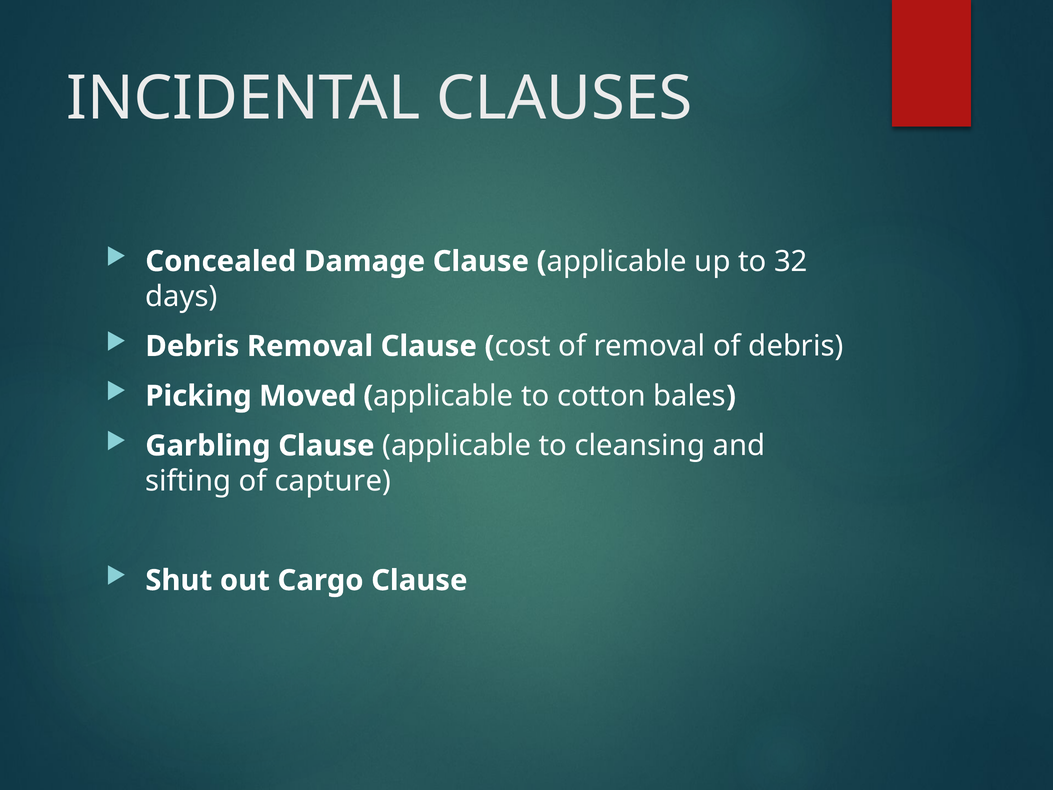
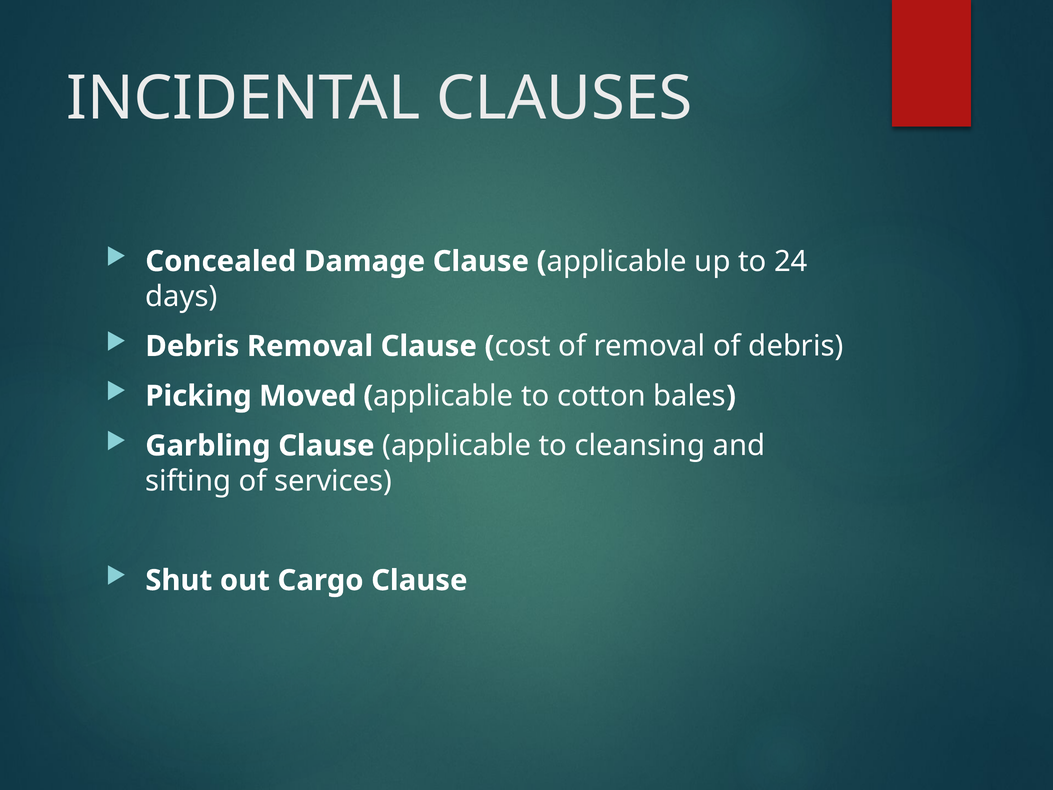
32: 32 -> 24
capture: capture -> services
